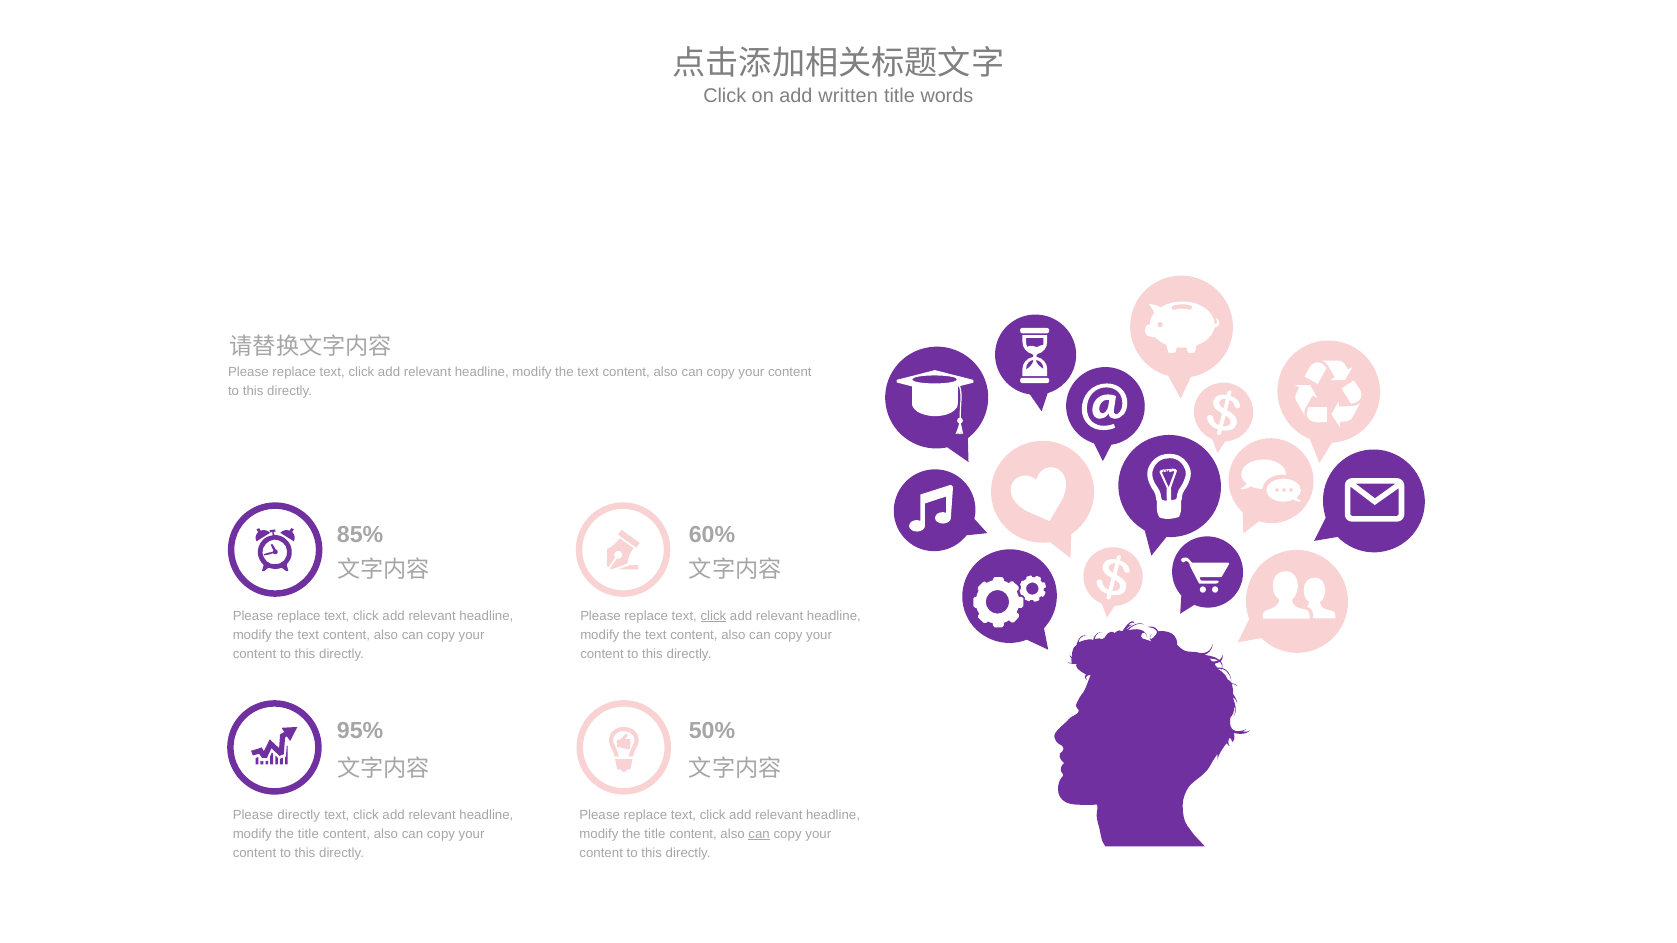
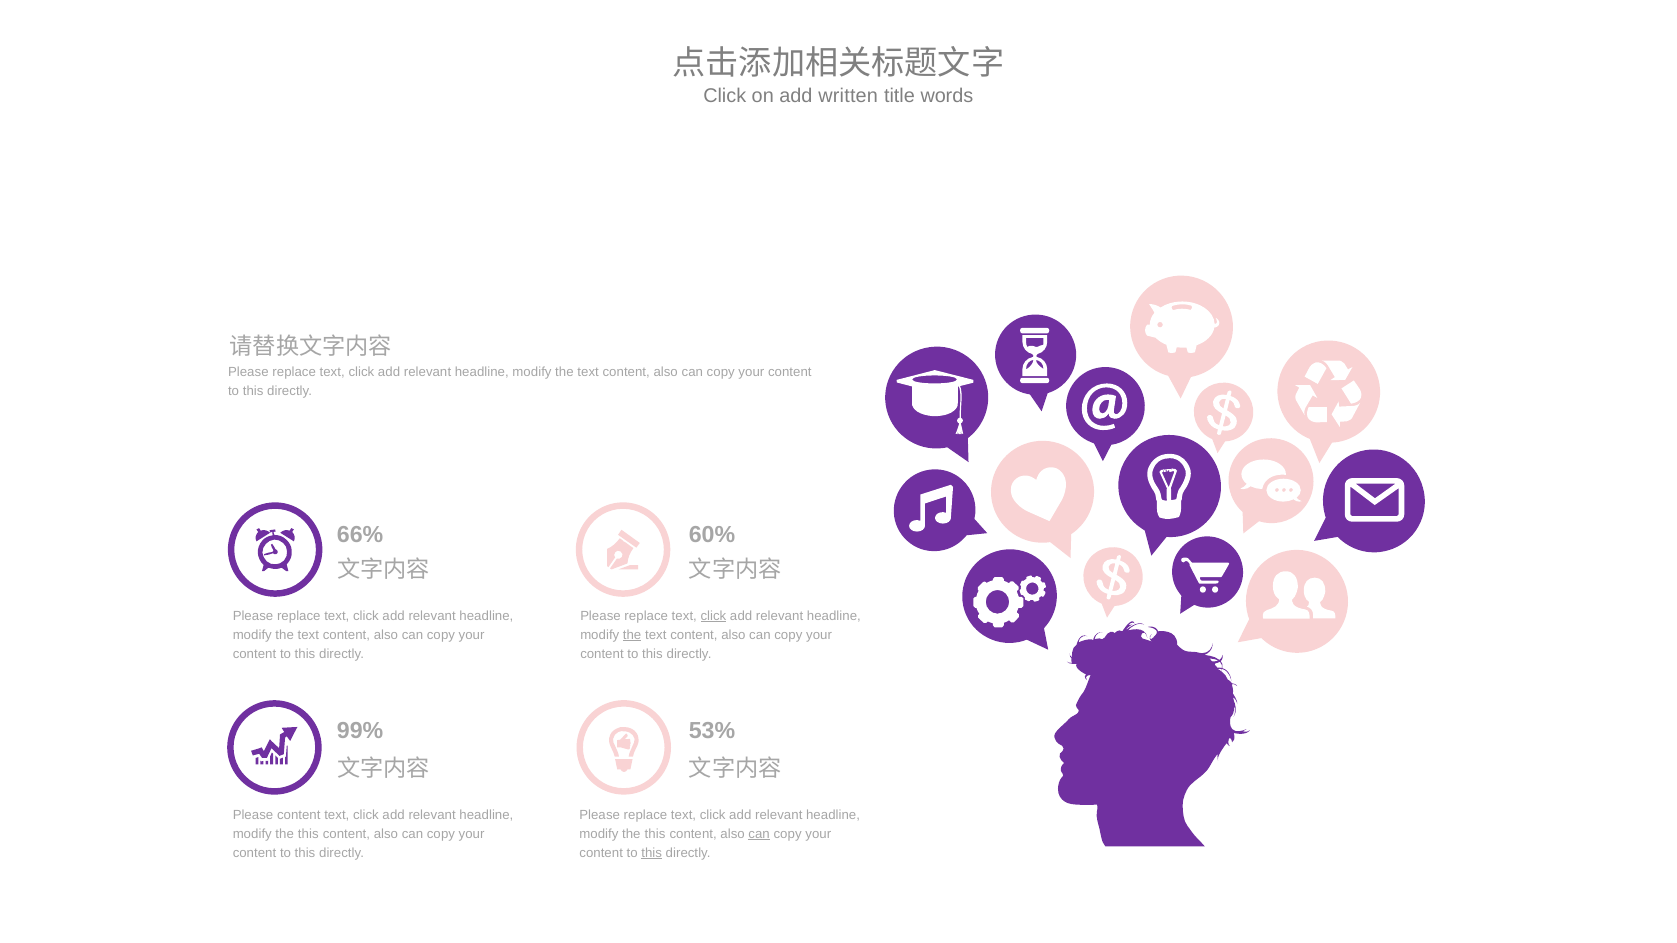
85%: 85% -> 66%
the at (632, 635) underline: none -> present
95%: 95% -> 99%
50%: 50% -> 53%
Please directly: directly -> content
title at (308, 834): title -> this
title at (655, 834): title -> this
this at (652, 853) underline: none -> present
